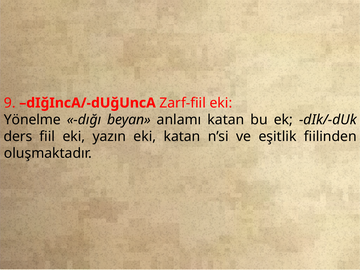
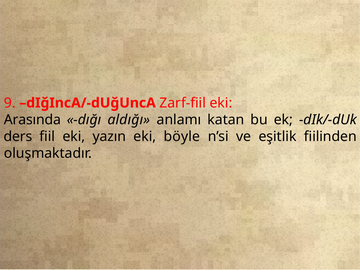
Yönelme: Yönelme -> Arasında
beyan: beyan -> aldığı
eki katan: katan -> böyle
